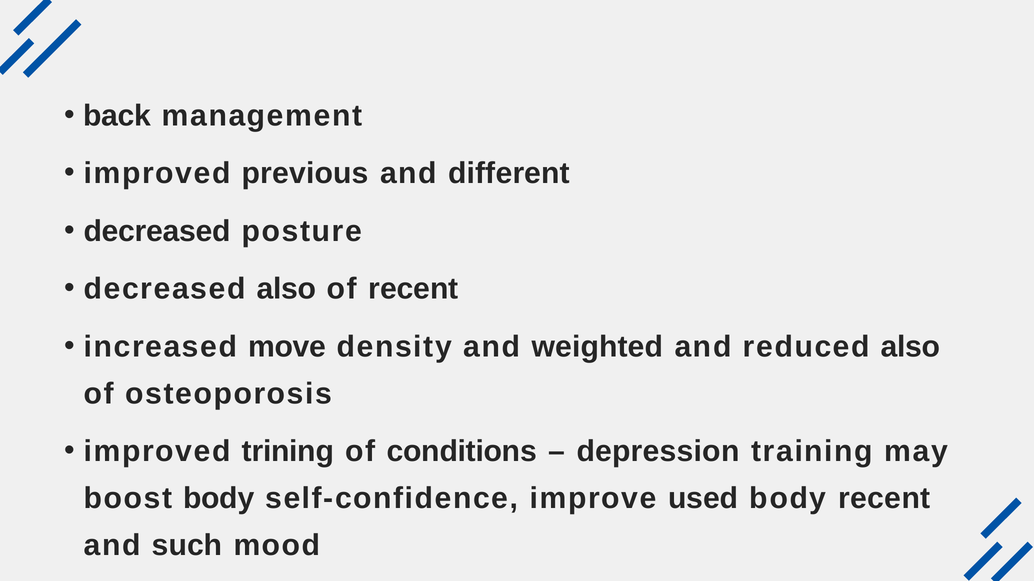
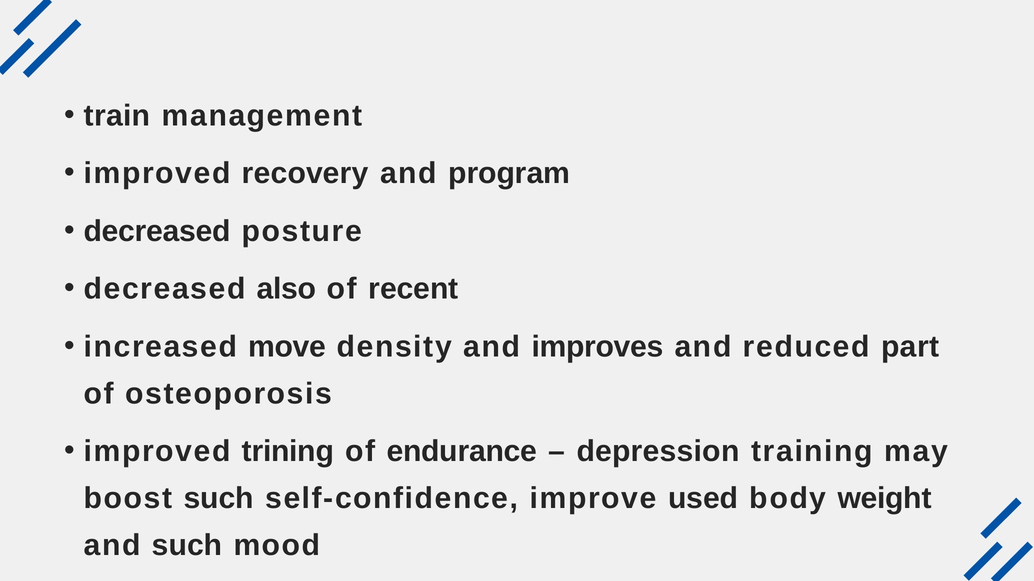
back: back -> train
previous: previous -> recovery
different: different -> program
weighted: weighted -> improves
reduced also: also -> part
conditions: conditions -> endurance
boost body: body -> such
body recent: recent -> weight
